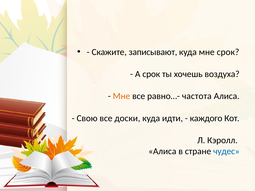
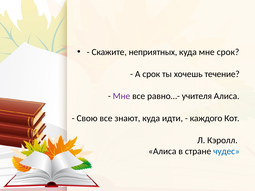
записывают: записывают -> неприятных
воздуха: воздуха -> течение
Мне at (121, 96) colour: orange -> purple
частота: частота -> учителя
доски: доски -> знают
